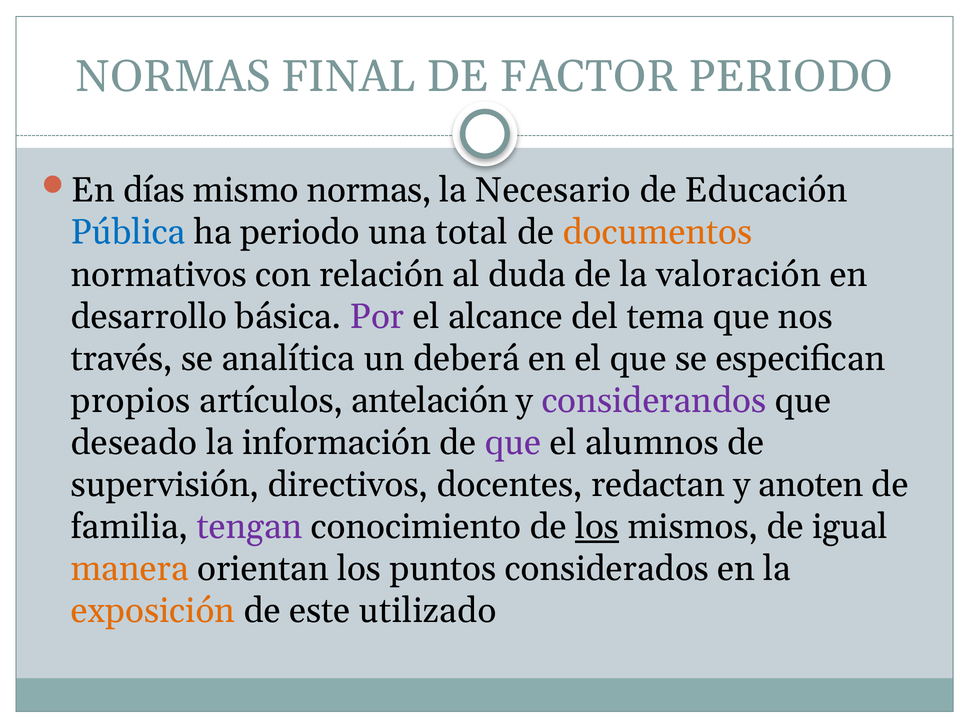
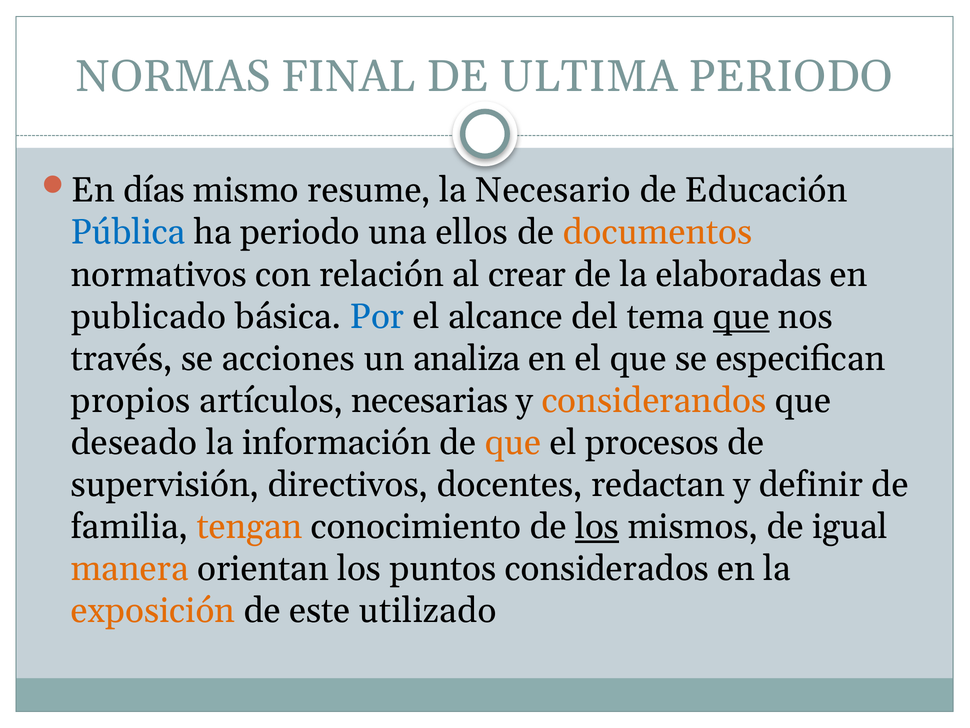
FACTOR: FACTOR -> ULTIMA
mismo normas: normas -> resume
total: total -> ellos
duda: duda -> crear
valoración: valoración -> elaboradas
desarrollo: desarrollo -> publicado
Por colour: purple -> blue
que at (741, 316) underline: none -> present
analítica: analítica -> acciones
deberá: deberá -> analiza
antelación: antelación -> necesarias
considerandos colour: purple -> orange
que at (513, 442) colour: purple -> orange
alumnos: alumnos -> procesos
anoten: anoten -> definir
tengan colour: purple -> orange
